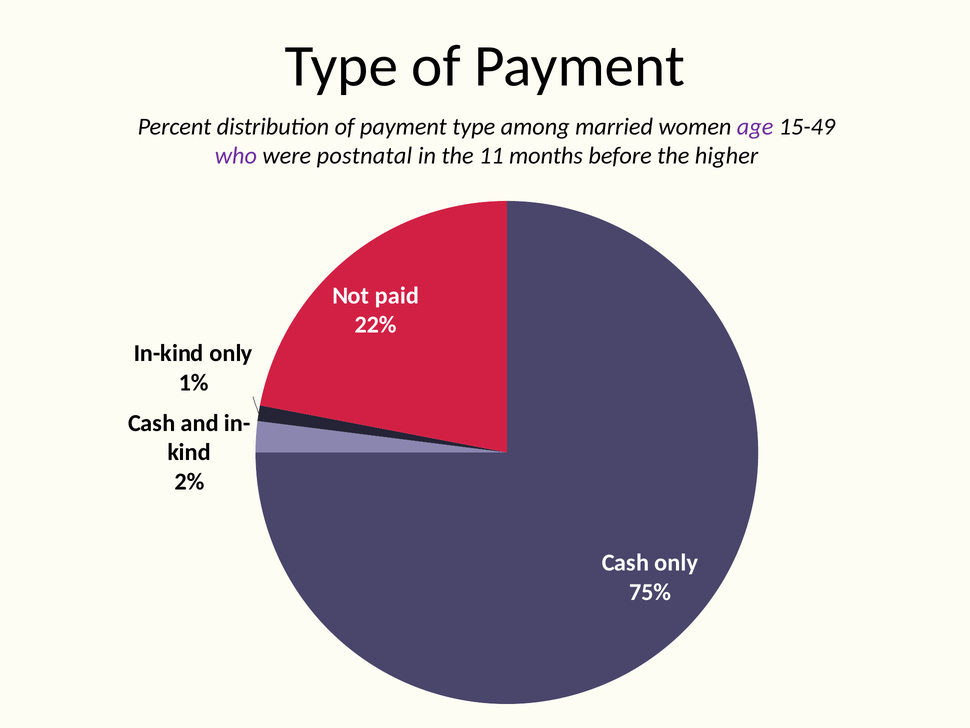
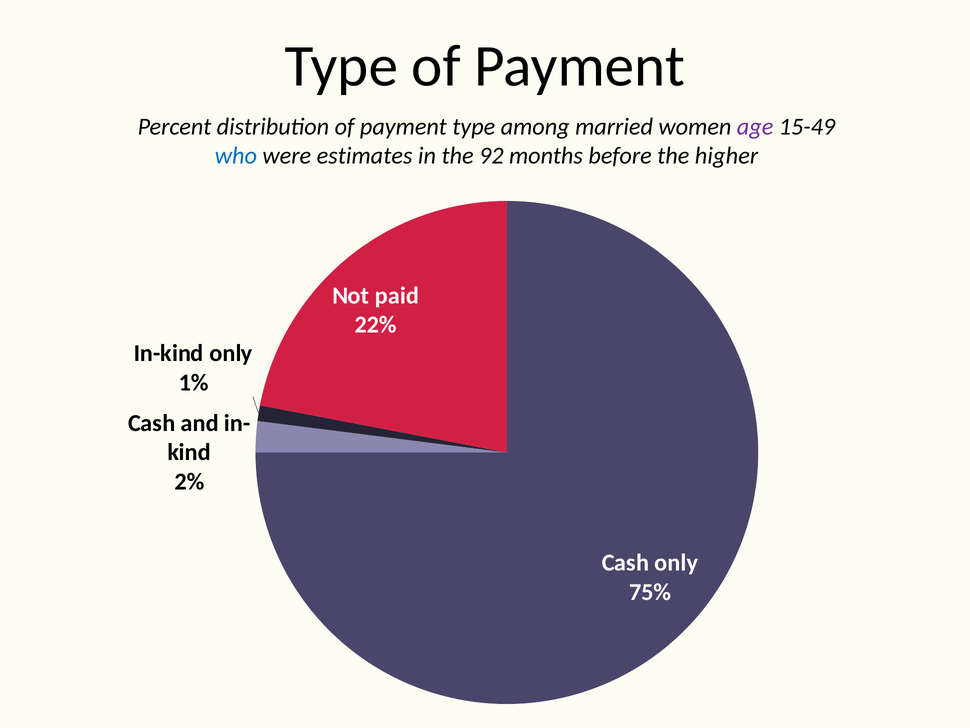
who colour: purple -> blue
postnatal: postnatal -> estimates
11: 11 -> 92
